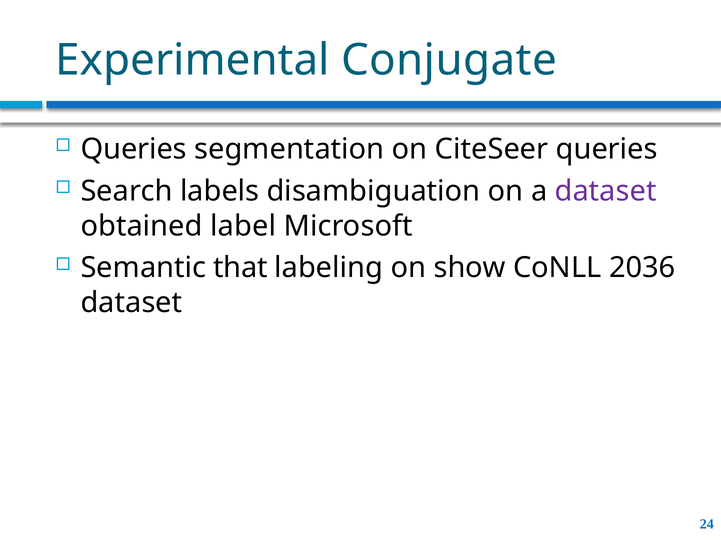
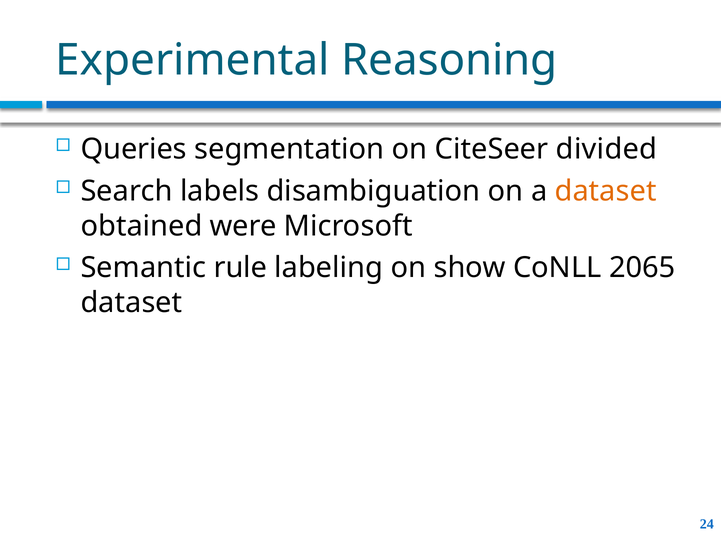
Conjugate: Conjugate -> Reasoning
CiteSeer queries: queries -> divided
dataset at (606, 191) colour: purple -> orange
label: label -> were
that: that -> rule
2036: 2036 -> 2065
